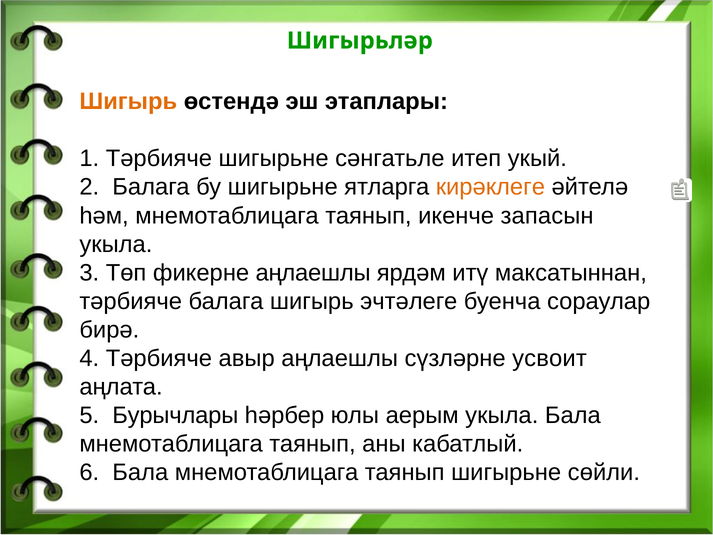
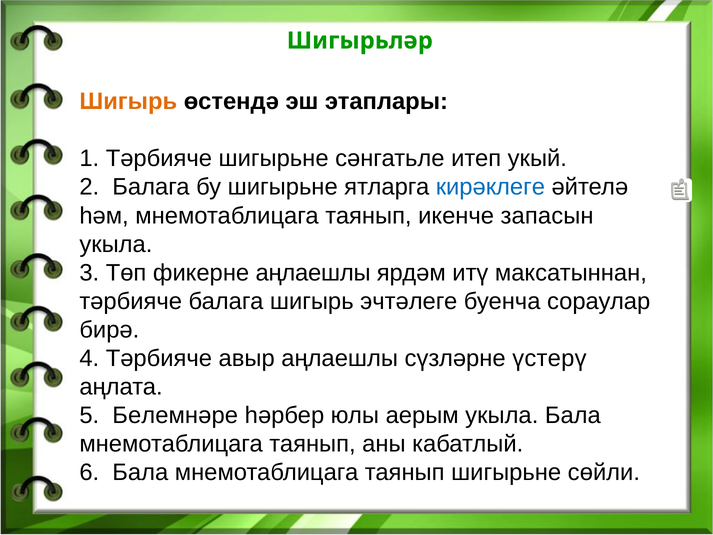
кирәклеге colour: orange -> blue
усвоит: усвоит -> үстерү
Бурычлары: Бурычлары -> Белемнәре
